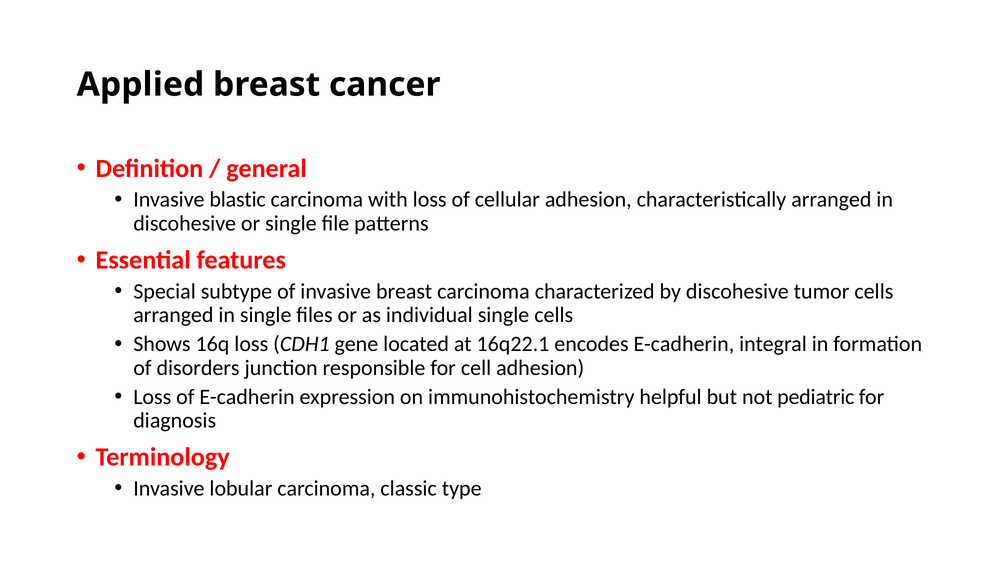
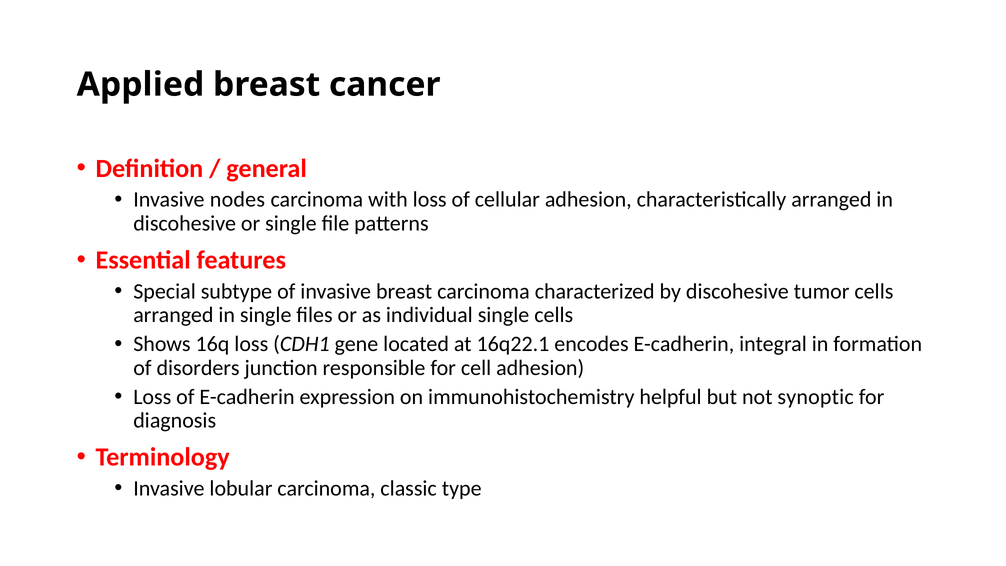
blastic: blastic -> nodes
pediatric: pediatric -> synoptic
